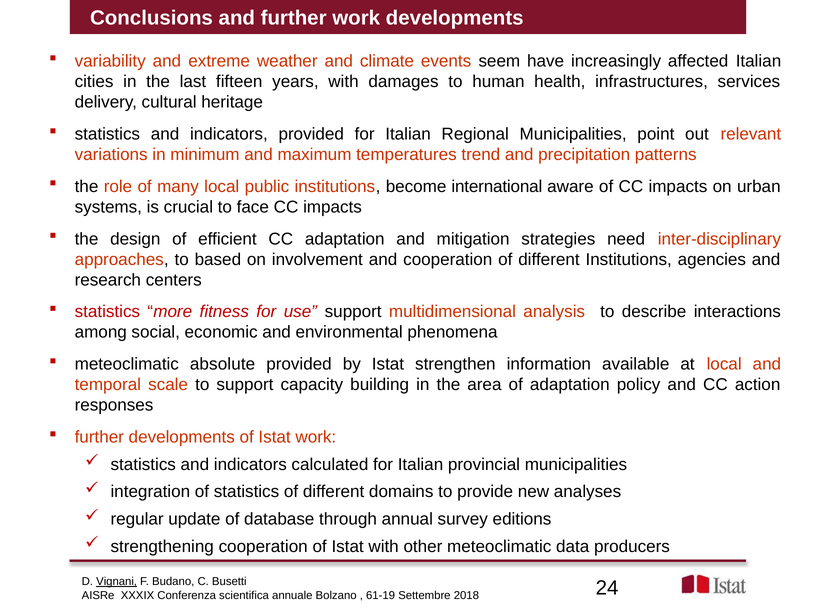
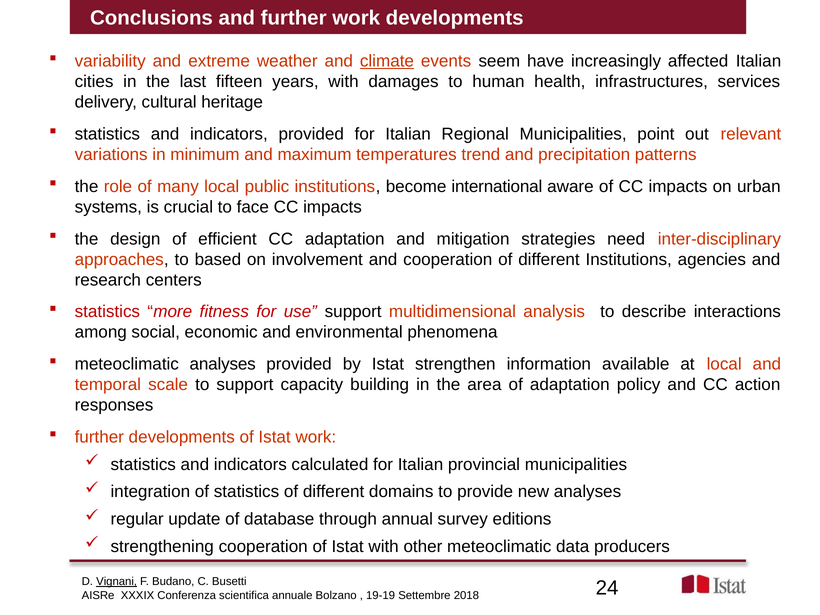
climate underline: none -> present
meteoclimatic absolute: absolute -> analyses
61-19: 61-19 -> 19-19
